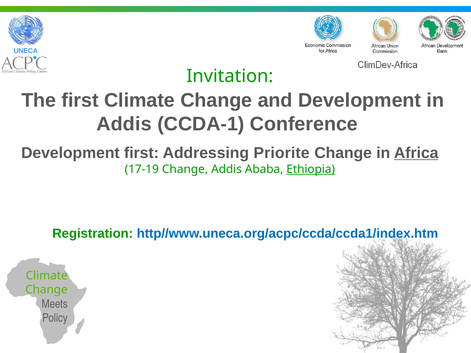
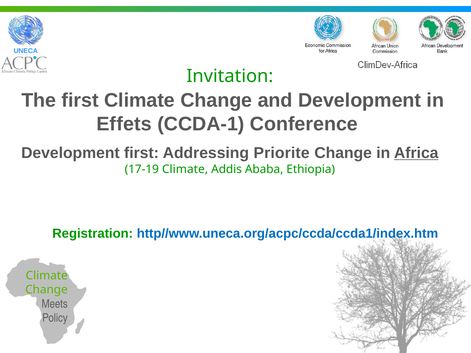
Addis at (124, 124): Addis -> Effets
17-19 Change: Change -> Climate
Ethiopia underline: present -> none
